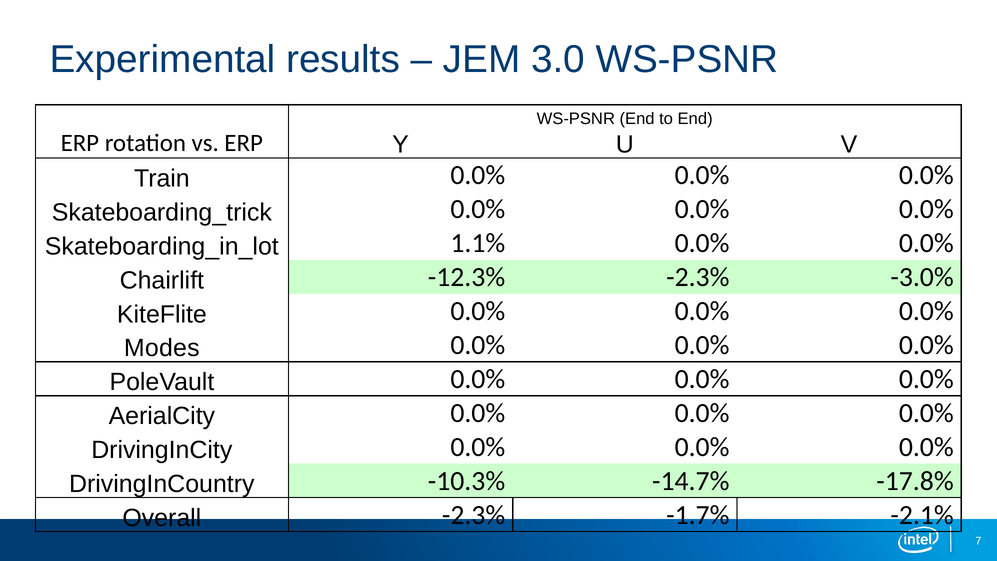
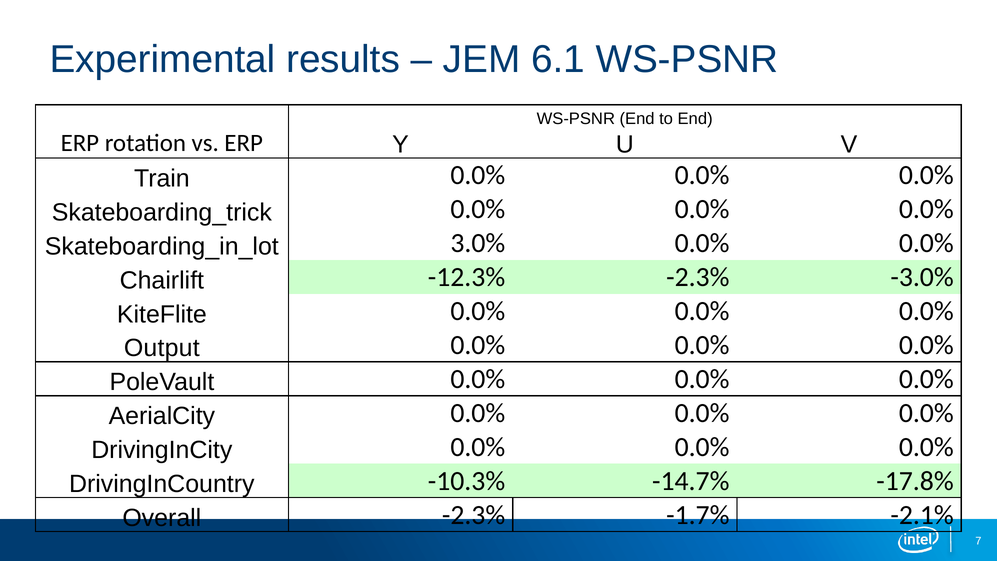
3.0: 3.0 -> 6.1
1.1%: 1.1% -> 3.0%
Modes: Modes -> Output
